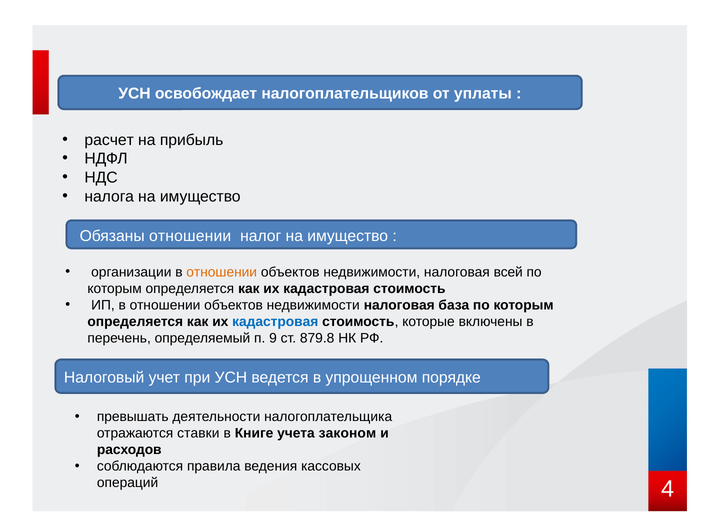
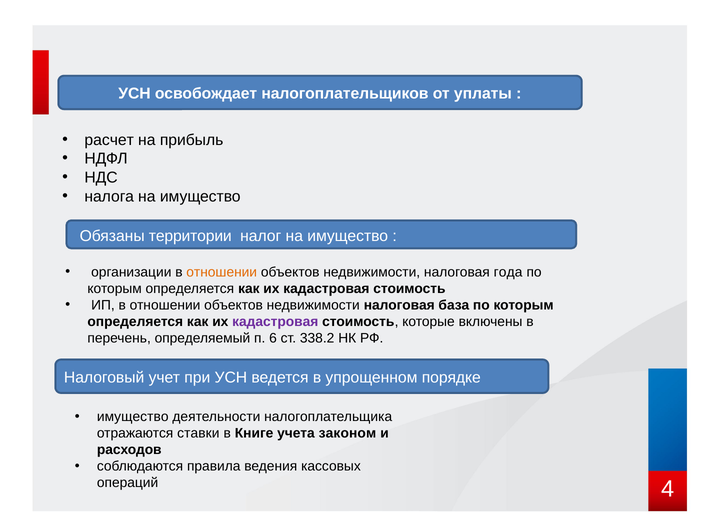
Обязаны отношении: отношении -> территории
всей: всей -> года
кадастровая at (275, 322) colour: blue -> purple
9: 9 -> 6
879.8: 879.8 -> 338.2
превышать at (133, 417): превышать -> имущество
